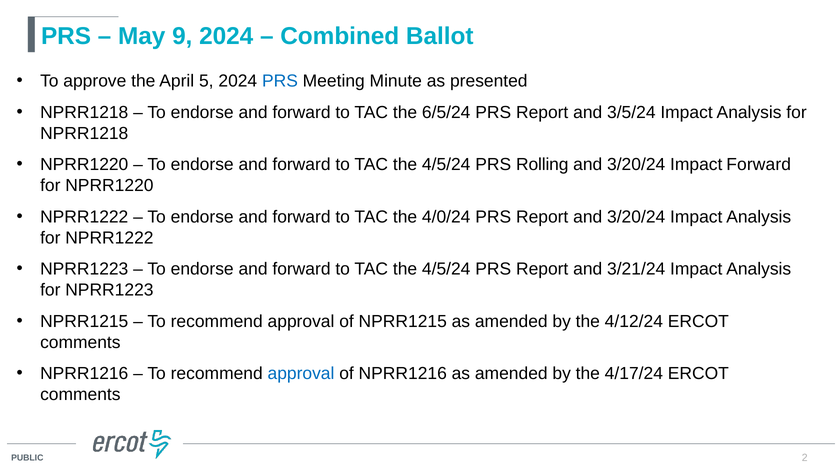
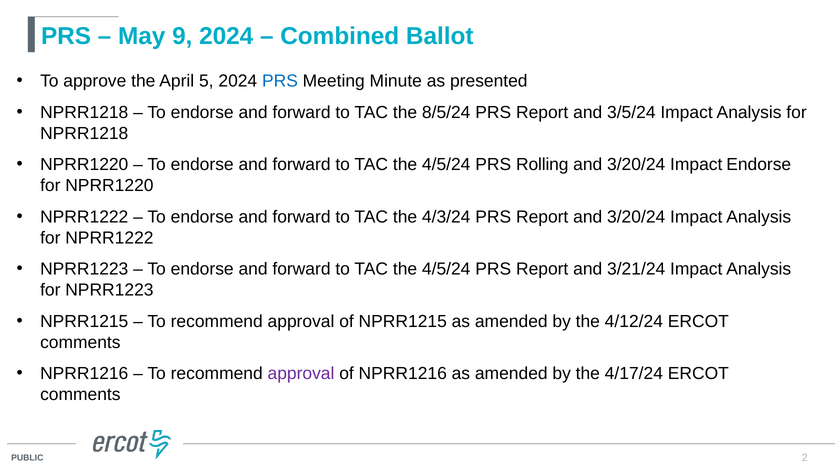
6/5/24: 6/5/24 -> 8/5/24
Impact Forward: Forward -> Endorse
4/0/24: 4/0/24 -> 4/3/24
approval at (301, 374) colour: blue -> purple
